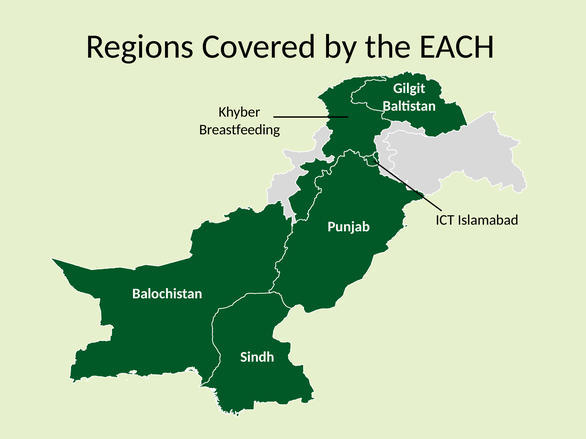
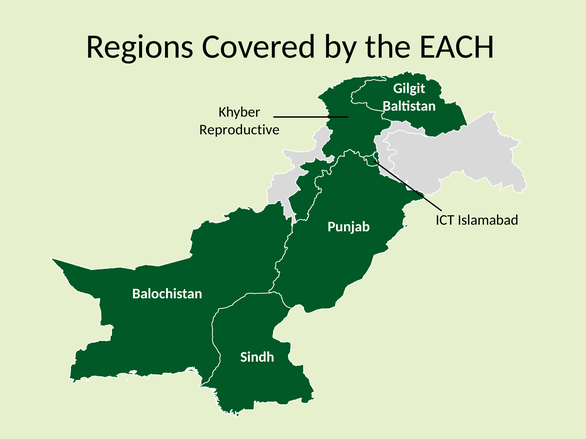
Breastfeeding: Breastfeeding -> Reproductive
